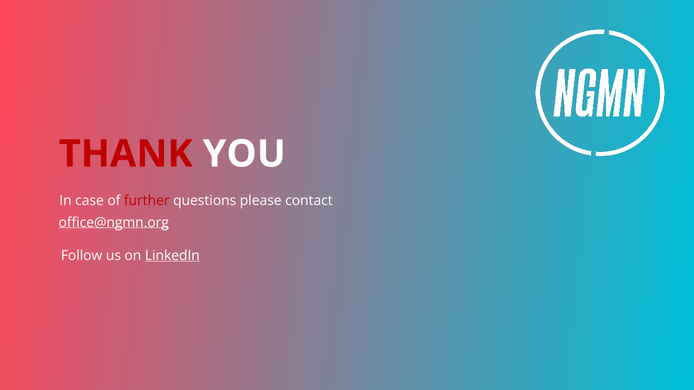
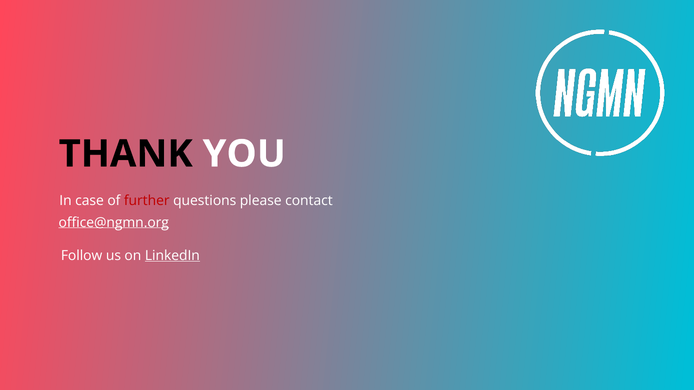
THANK colour: red -> black
